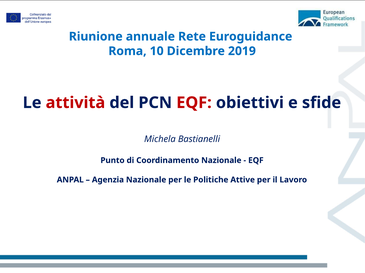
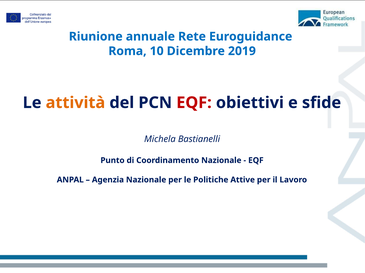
attività colour: red -> orange
